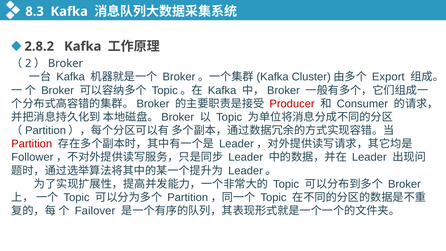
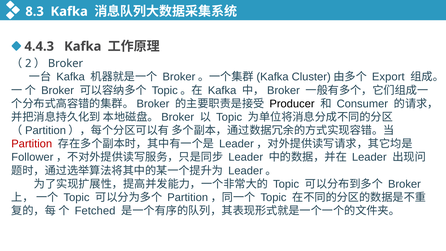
2.8.2: 2.8.2 -> 4.4.3
Producer colour: red -> black
Failover: Failover -> Fetched
